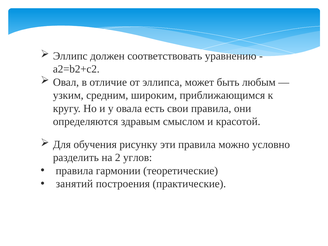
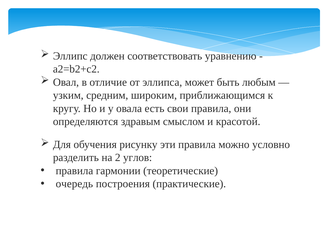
занятий: занятий -> очередь
